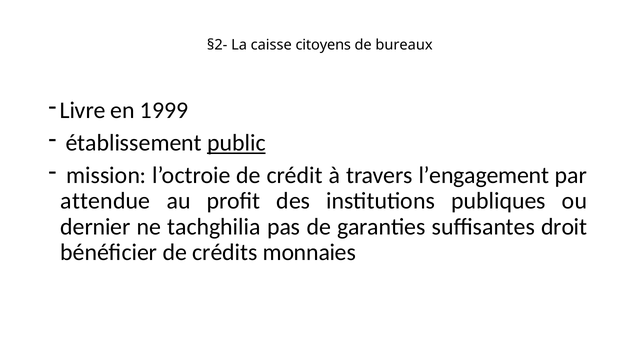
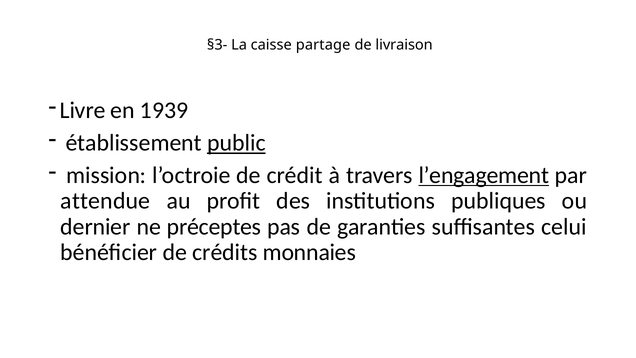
§2-: §2- -> §3-
citoyens: citoyens -> partage
bureaux: bureaux -> livraison
1999: 1999 -> 1939
l’engagement underline: none -> present
tachghilia: tachghilia -> préceptes
droit: droit -> celui
